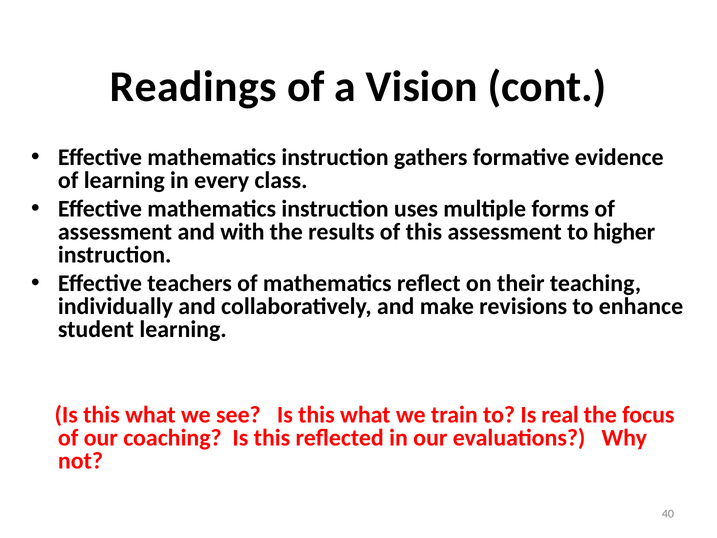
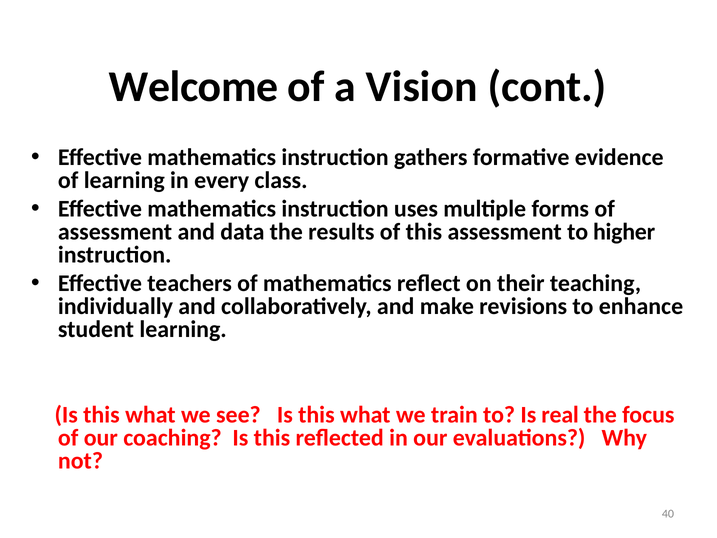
Readings: Readings -> Welcome
with: with -> data
